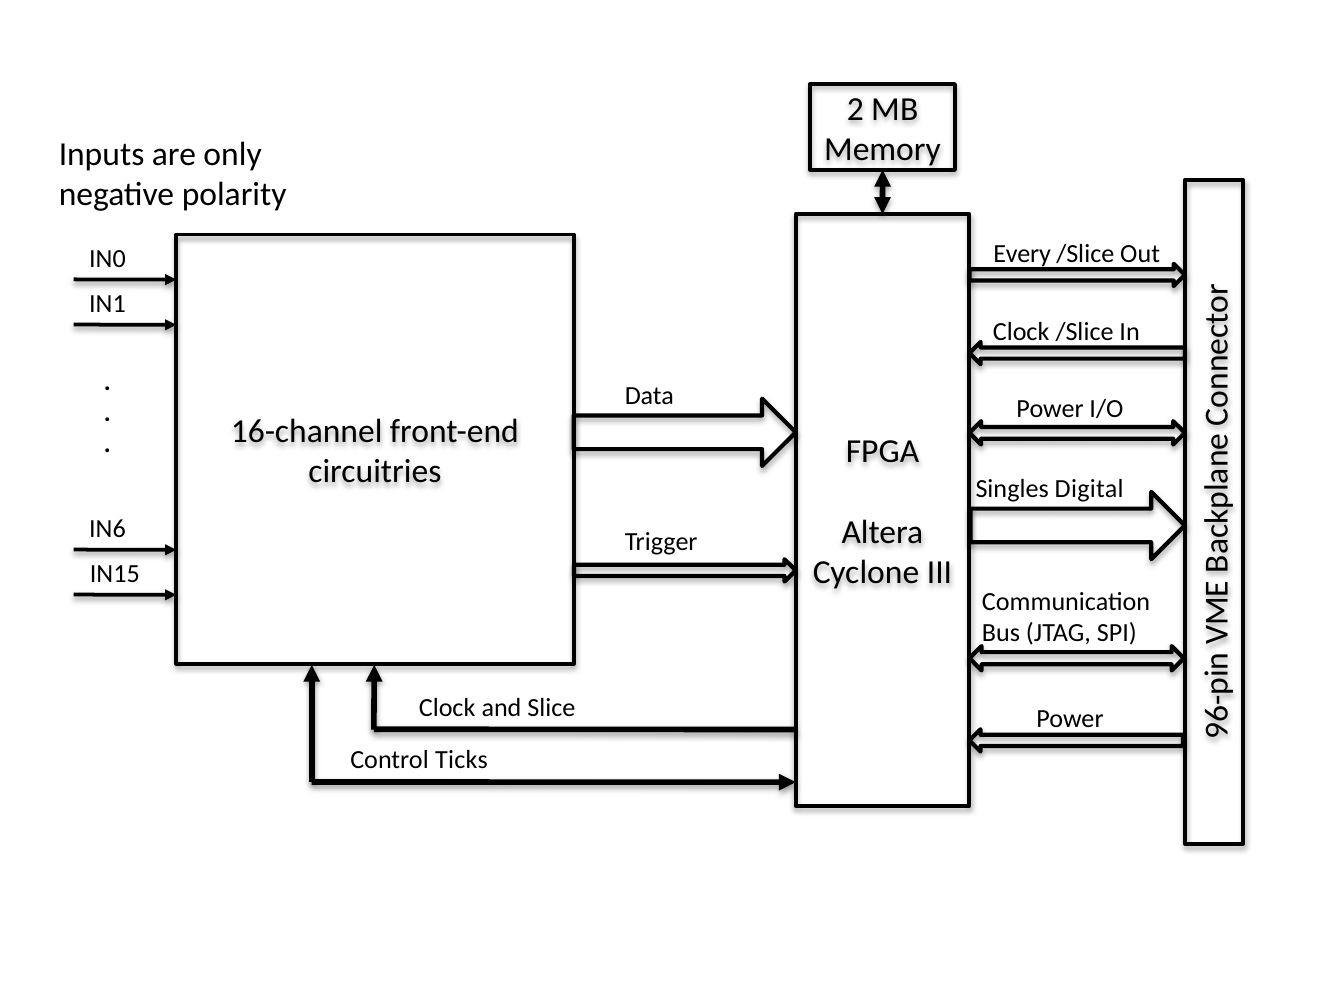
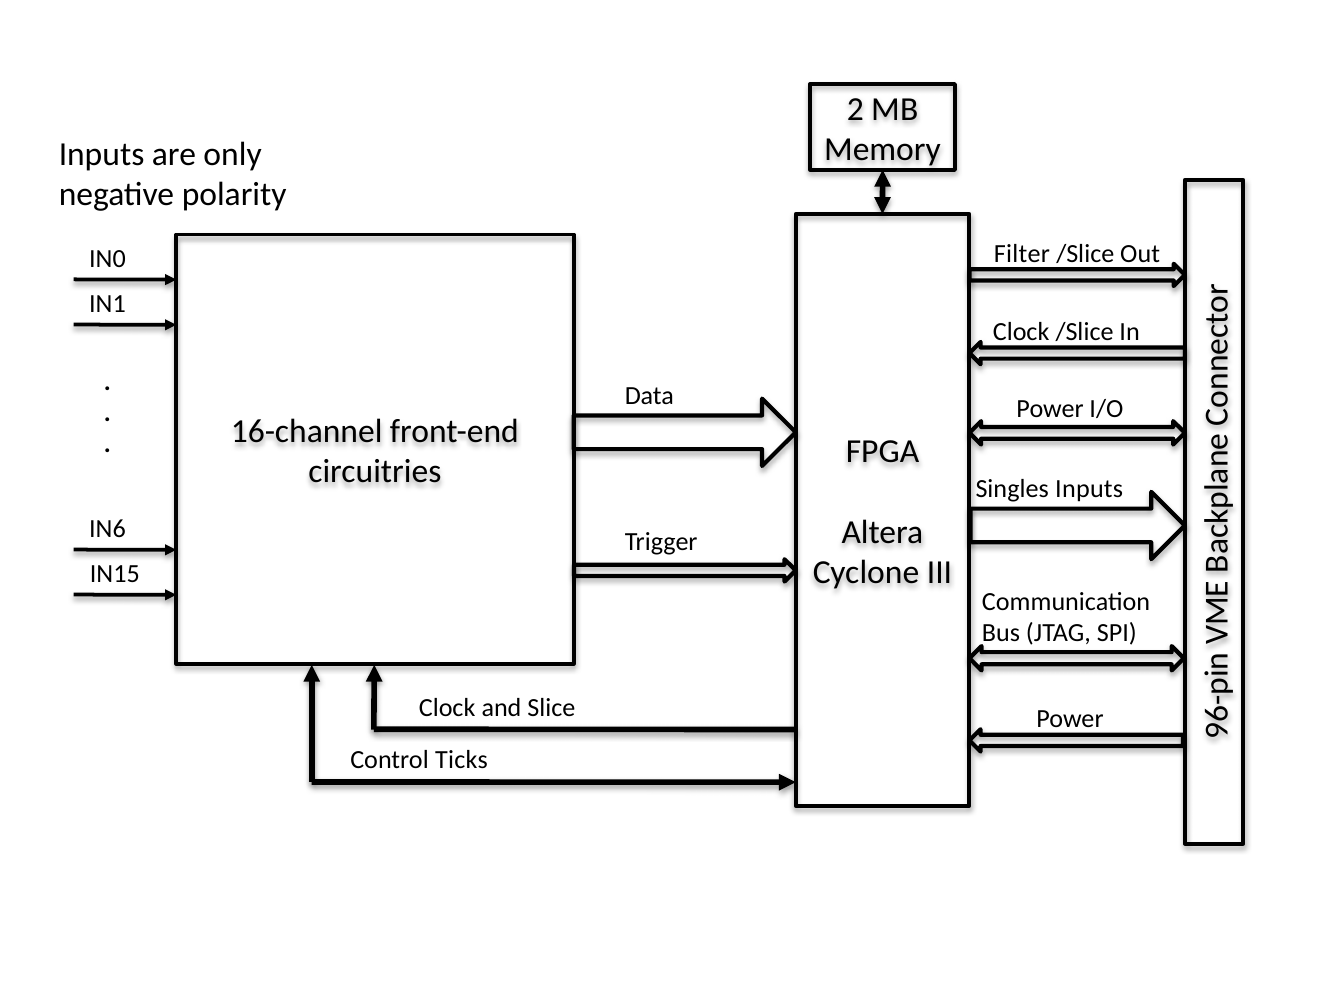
Every: Every -> Filter
Singles Digital: Digital -> Inputs
